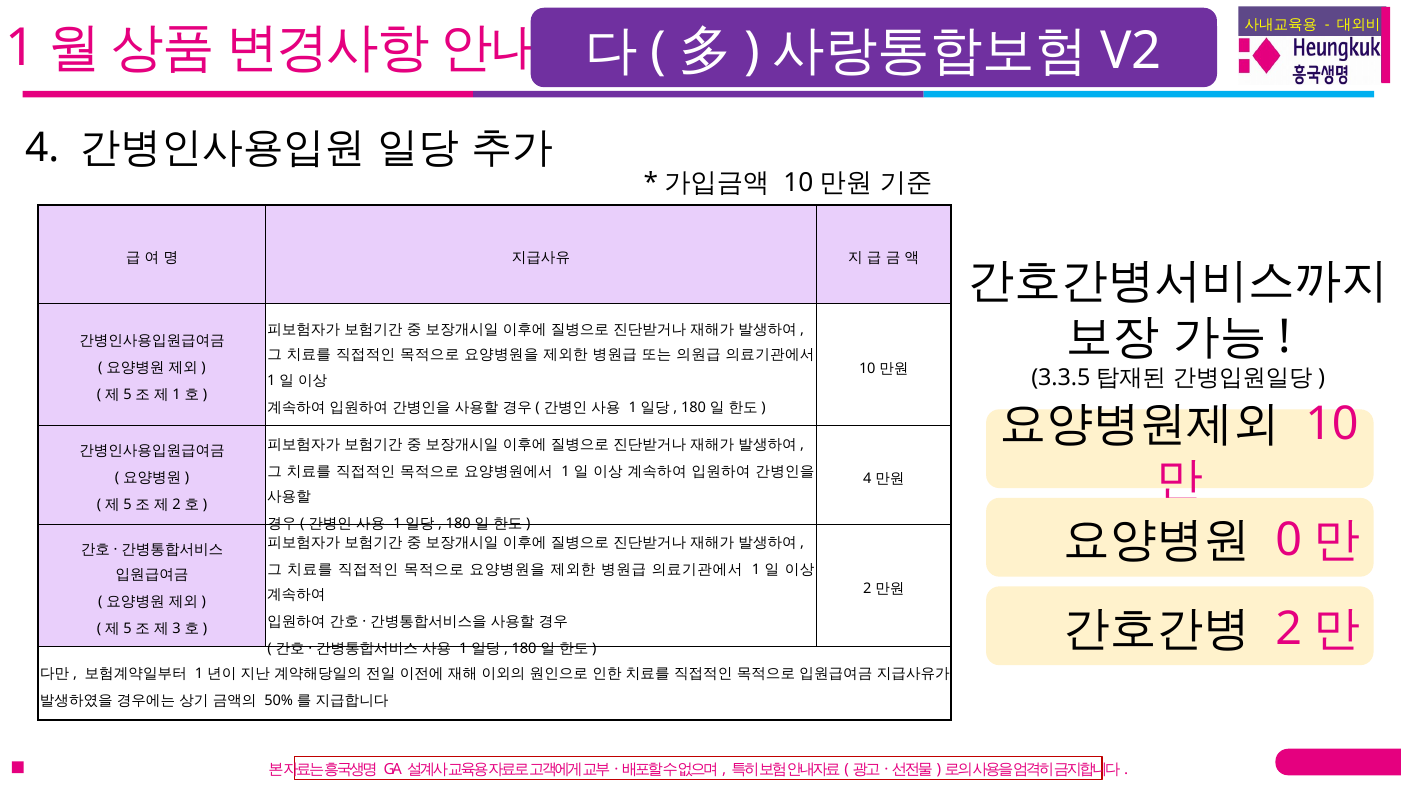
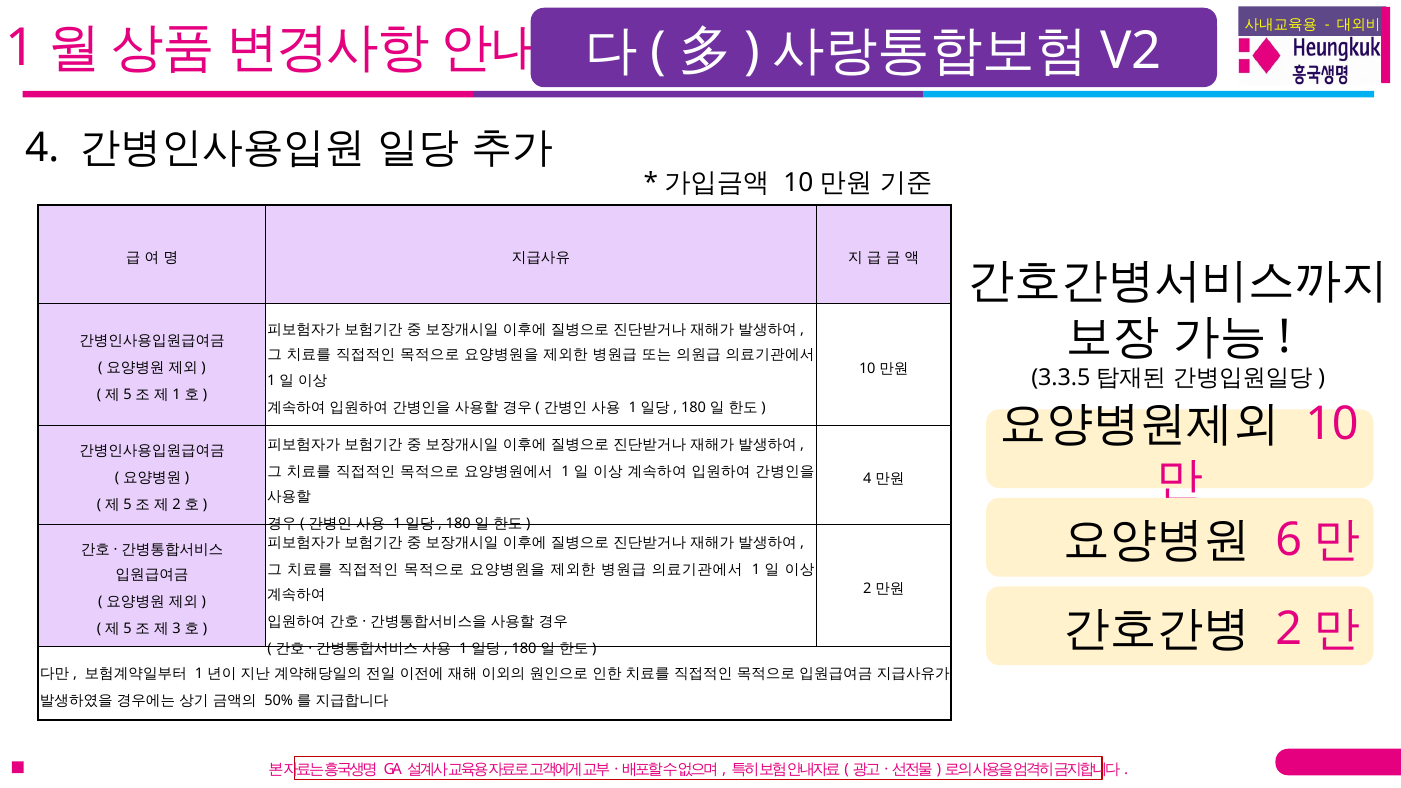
0: 0 -> 6
